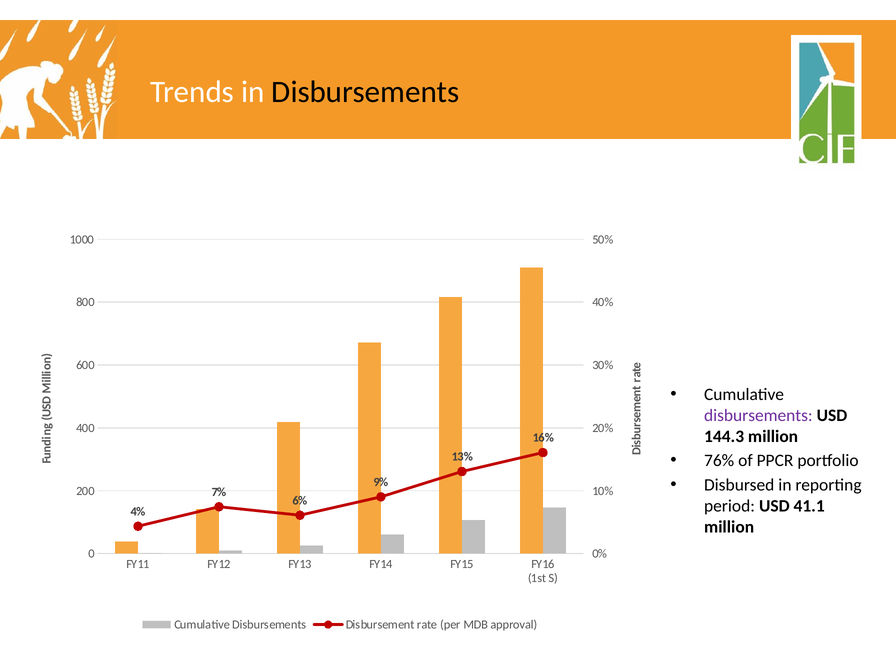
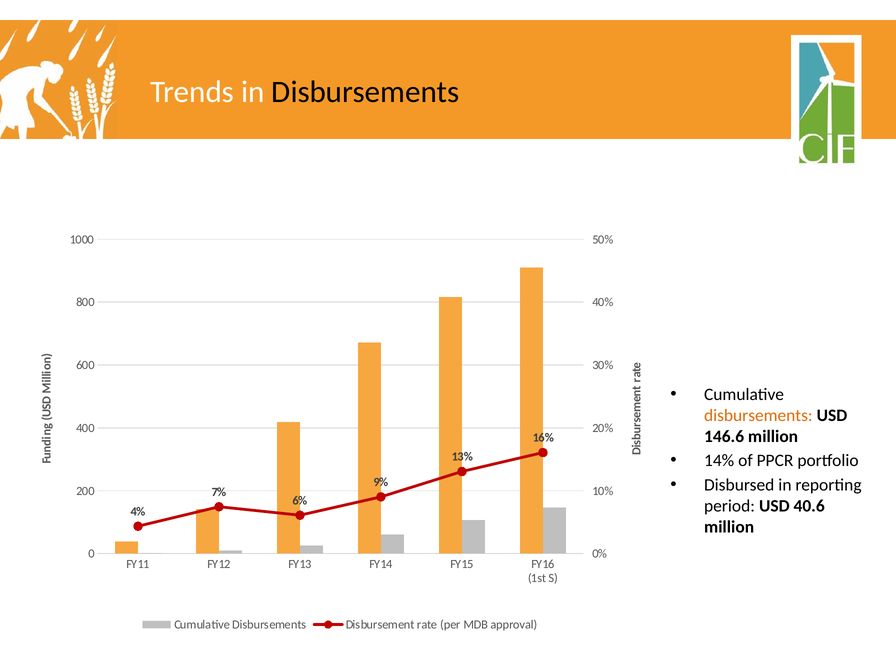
disbursements at (758, 415) colour: purple -> orange
144.3: 144.3 -> 146.6
76%: 76% -> 14%
41.1: 41.1 -> 40.6
